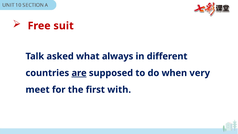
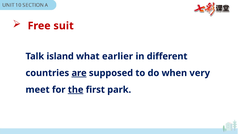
asked: asked -> island
always: always -> earlier
the underline: none -> present
with: with -> park
